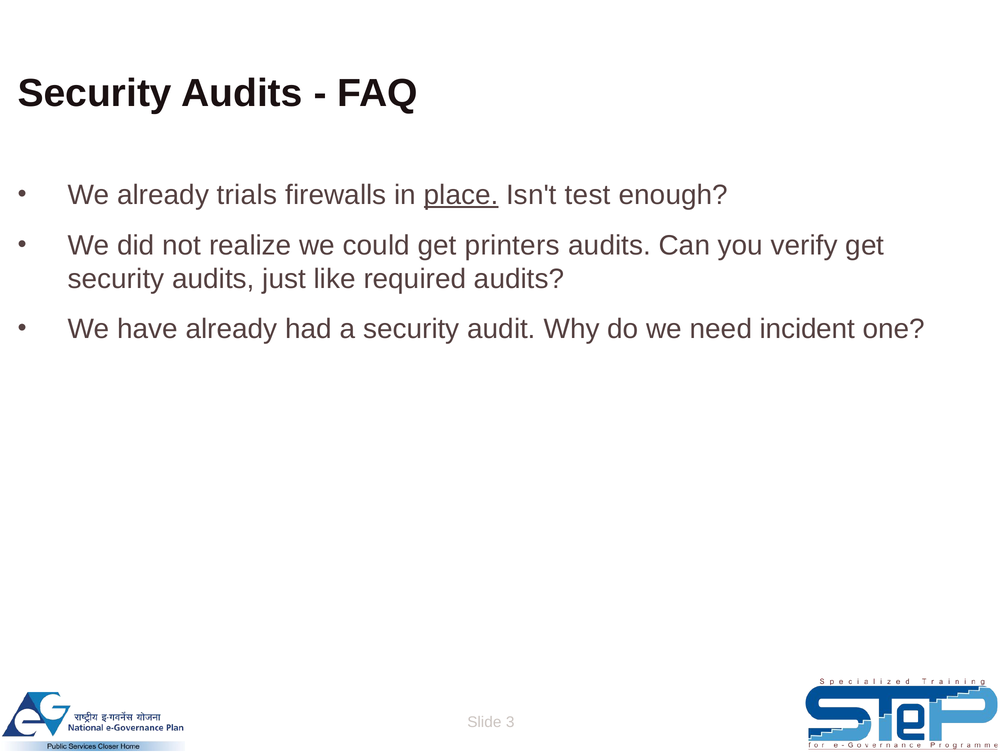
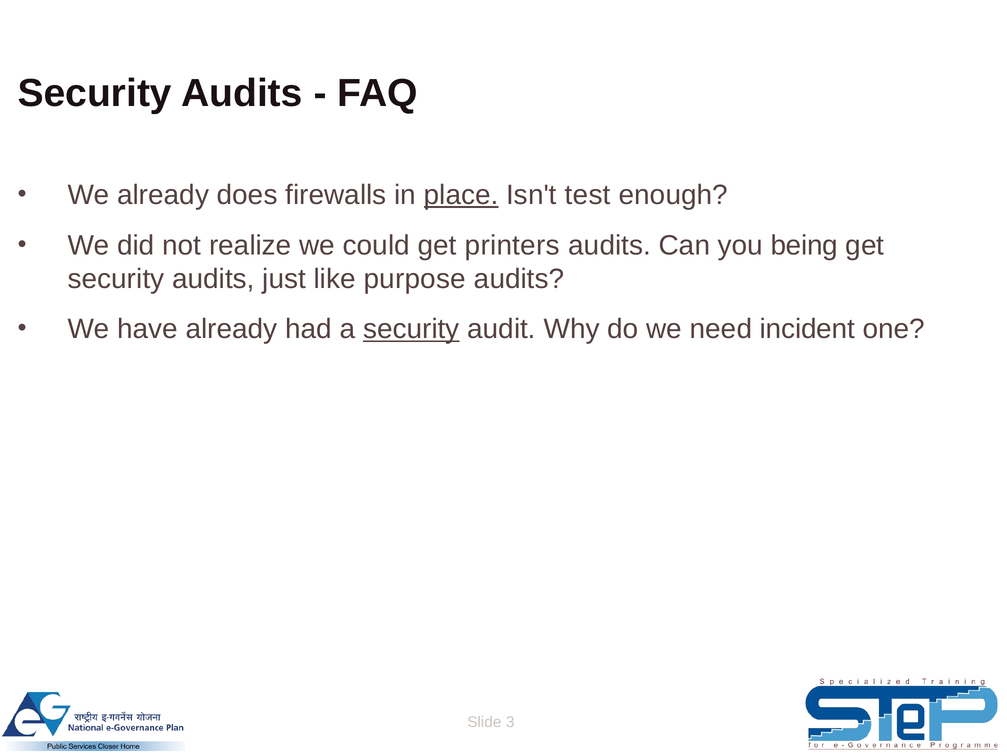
trials: trials -> does
verify: verify -> being
required: required -> purpose
security at (411, 329) underline: none -> present
